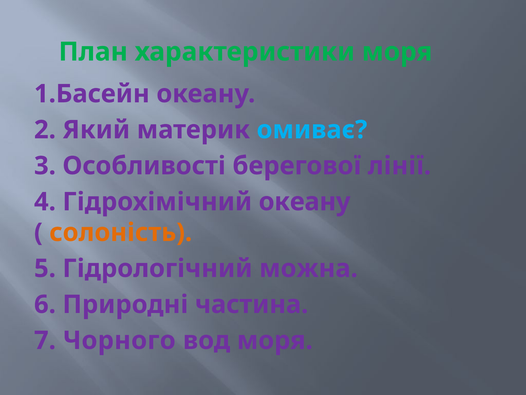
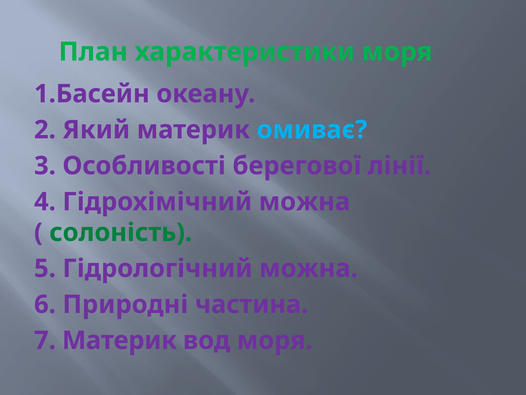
Гідрохімічний океану: океану -> можна
солоність colour: orange -> green
7 Чорного: Чорного -> Материк
